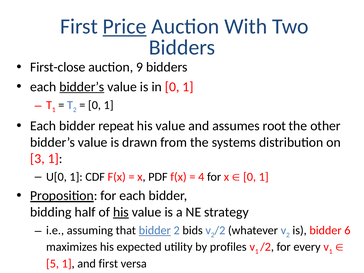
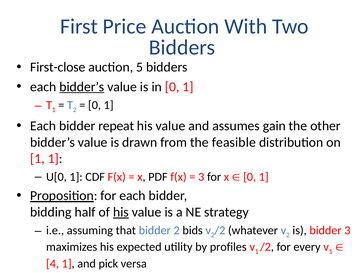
Price underline: present -> none
9: 9 -> 5
root: root -> gain
systems: systems -> feasible
3 at (37, 159): 3 -> 1
4 at (201, 177): 4 -> 3
bidder at (155, 230) underline: present -> none
bidder 6: 6 -> 3
5: 5 -> 4
and first: first -> pick
